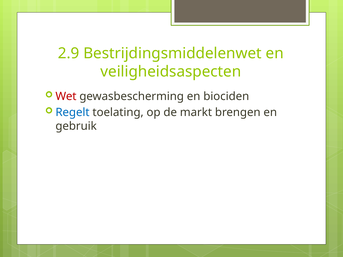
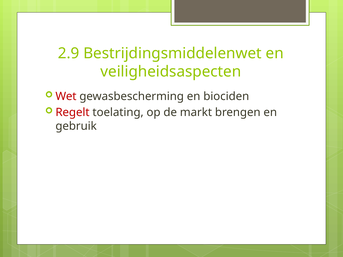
Regelt colour: blue -> red
